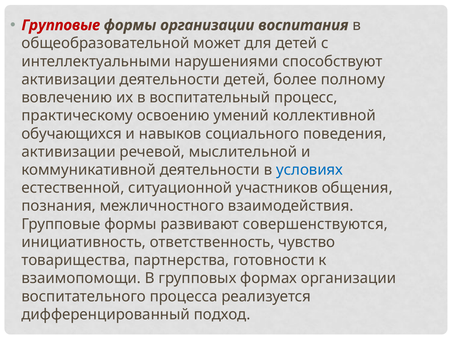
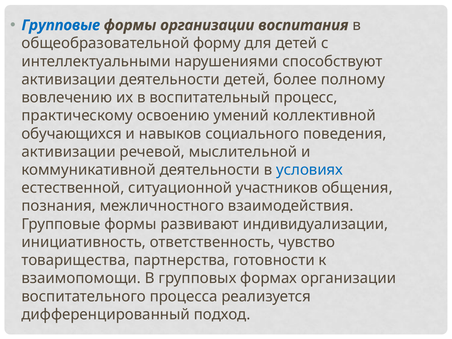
Групповые at (61, 25) colour: red -> blue
может: может -> форму
совершенствуются: совершенствуются -> индивидуализации
